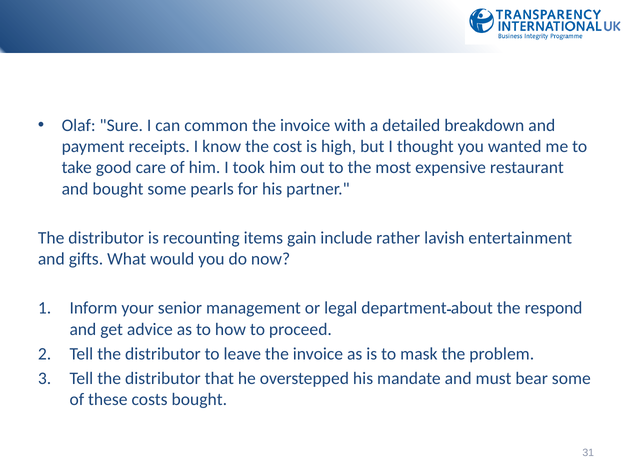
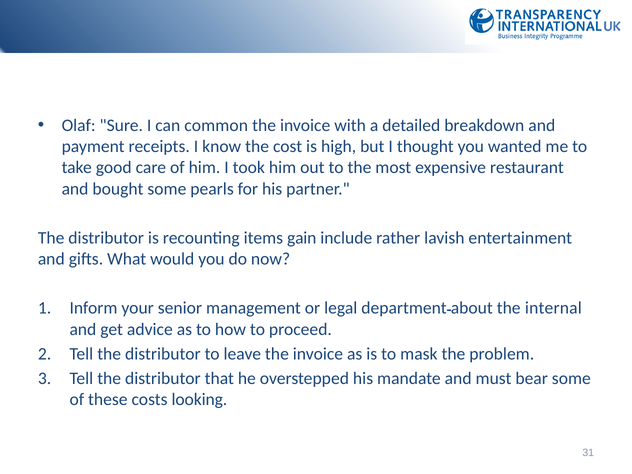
respond: respond -> internal
costs bought: bought -> looking
